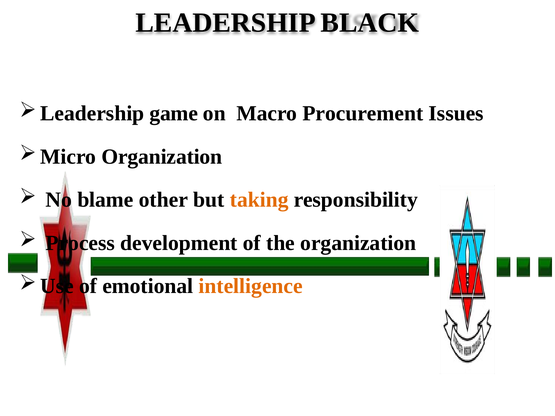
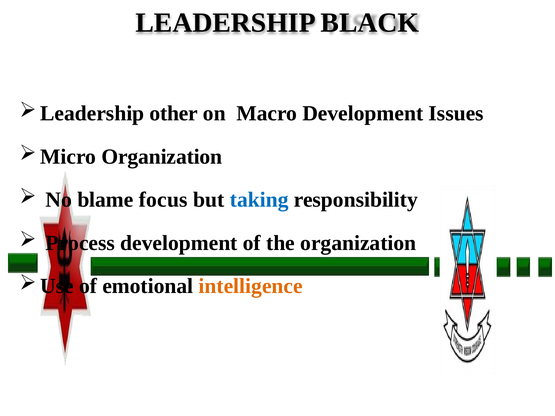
game: game -> other
Macro Procurement: Procurement -> Development
other: other -> focus
taking colour: orange -> blue
